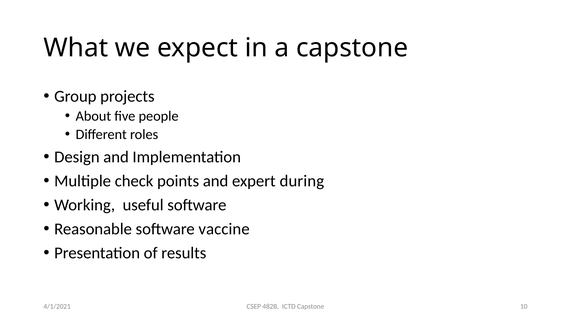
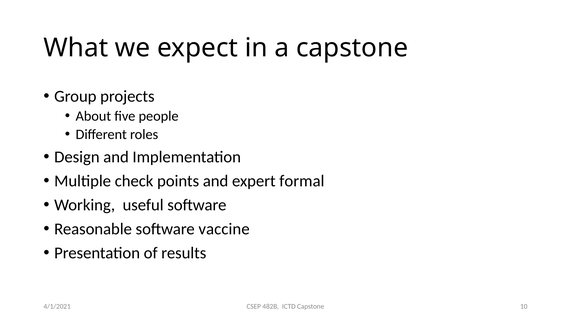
during: during -> formal
